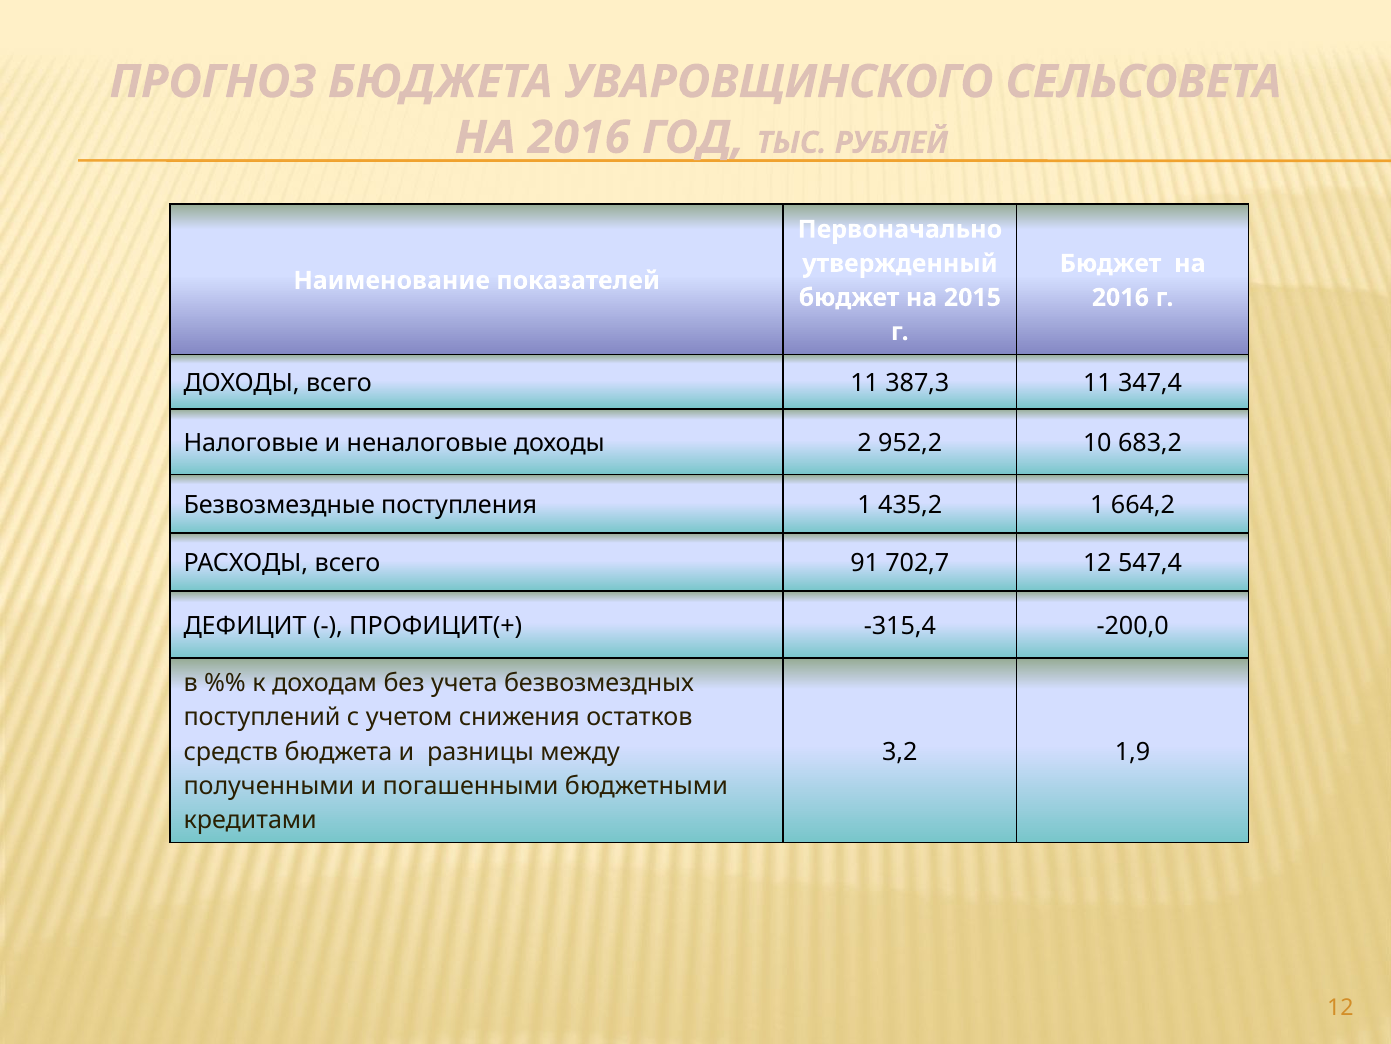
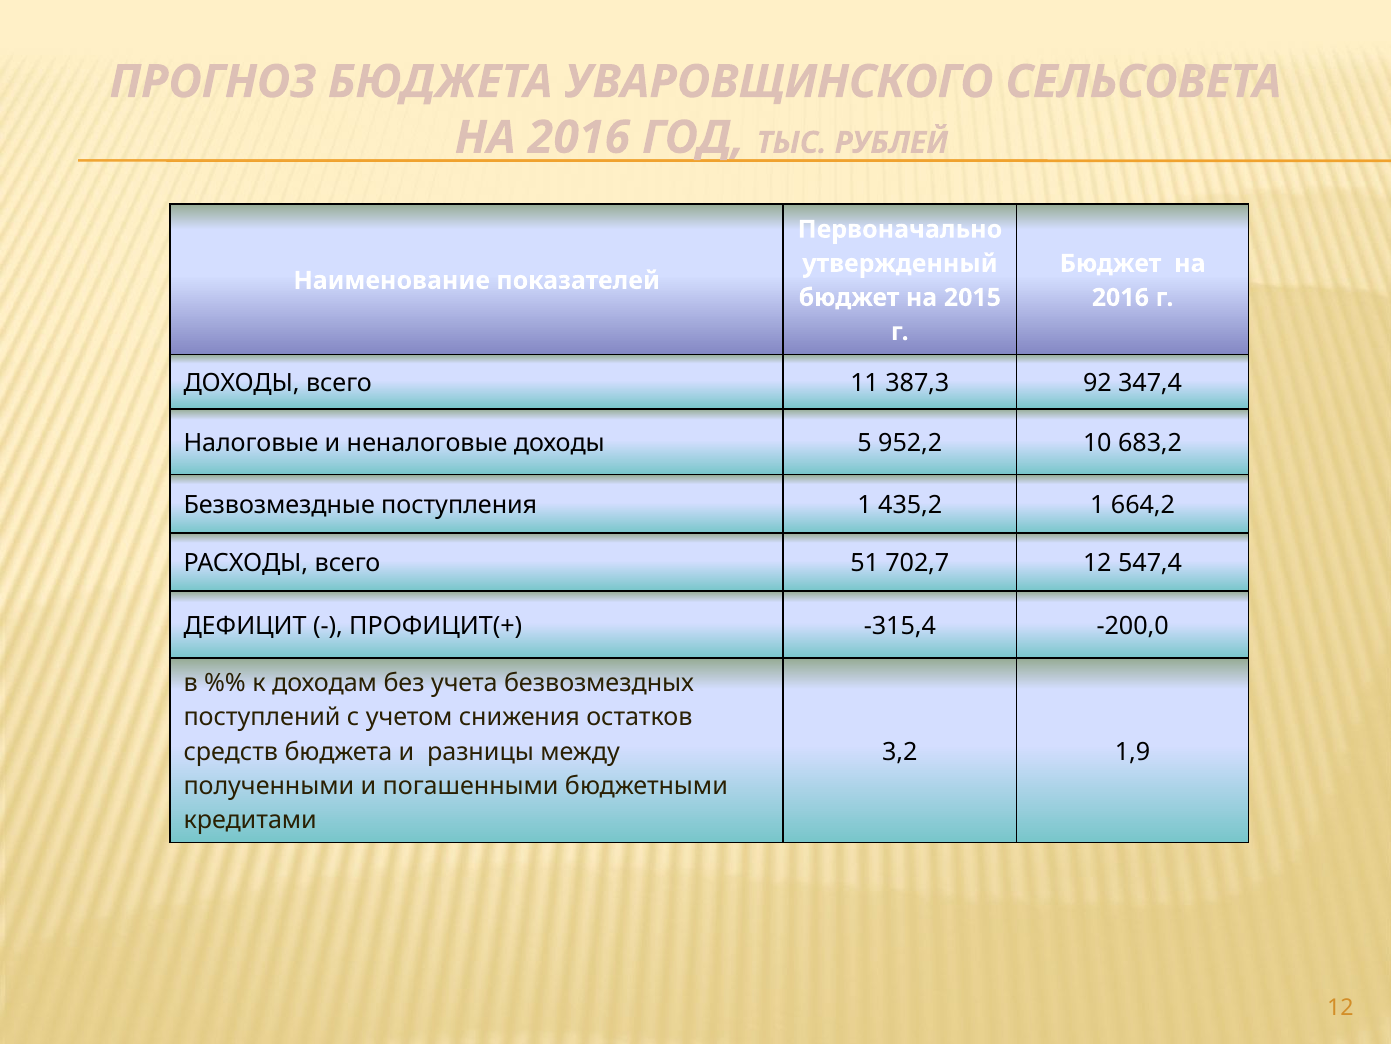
387,3 11: 11 -> 92
2: 2 -> 5
91: 91 -> 51
